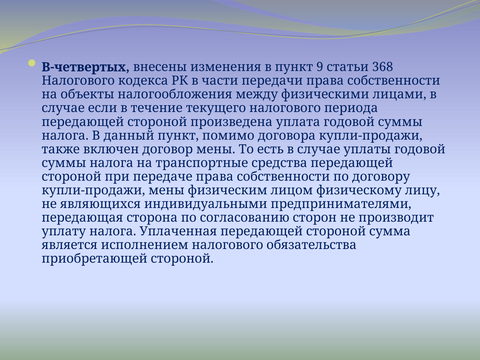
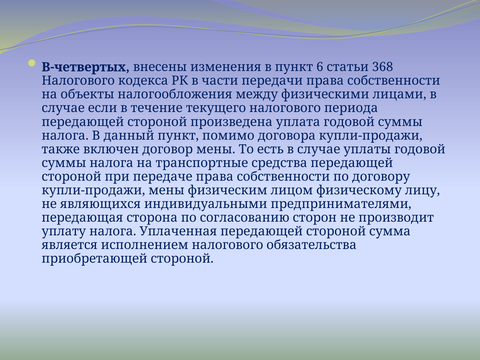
9: 9 -> 6
